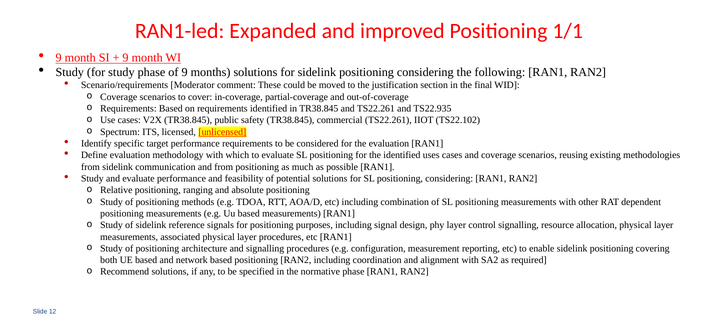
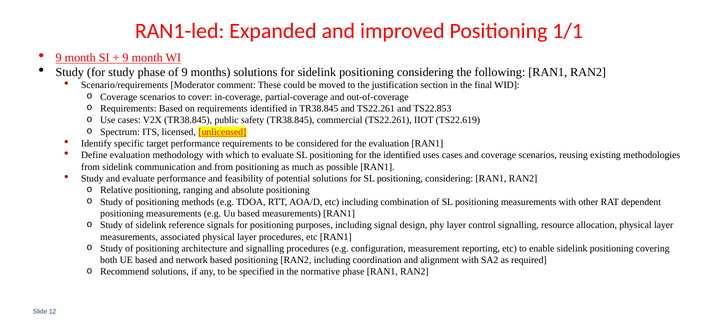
TS22.935: TS22.935 -> TS22.853
TS22.102: TS22.102 -> TS22.619
